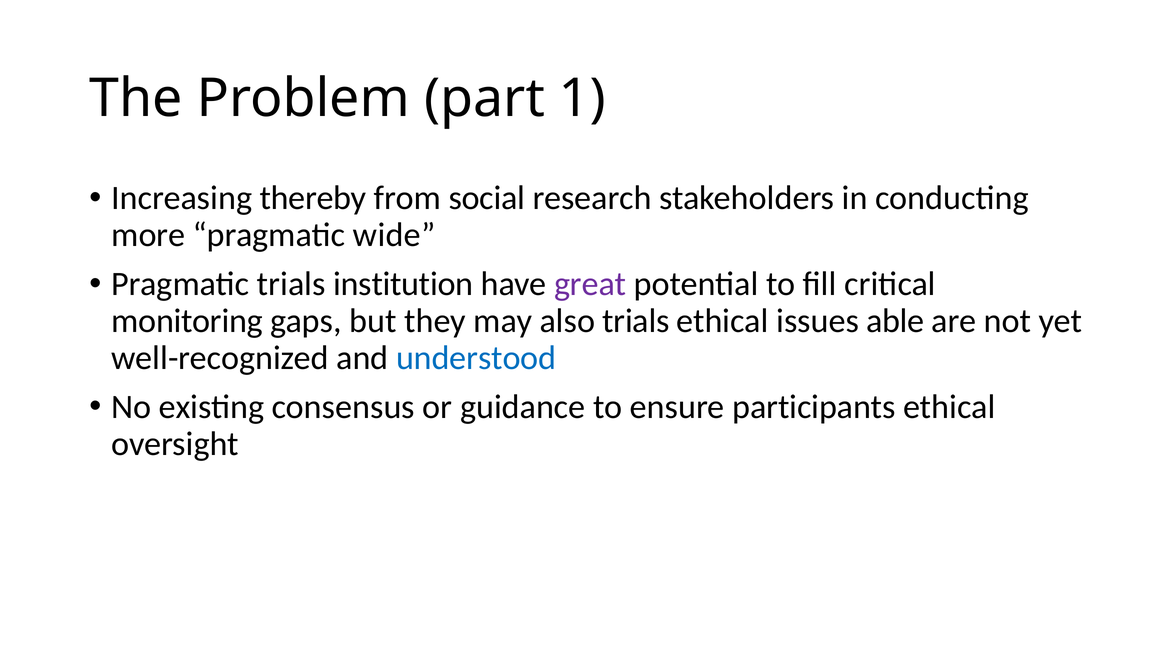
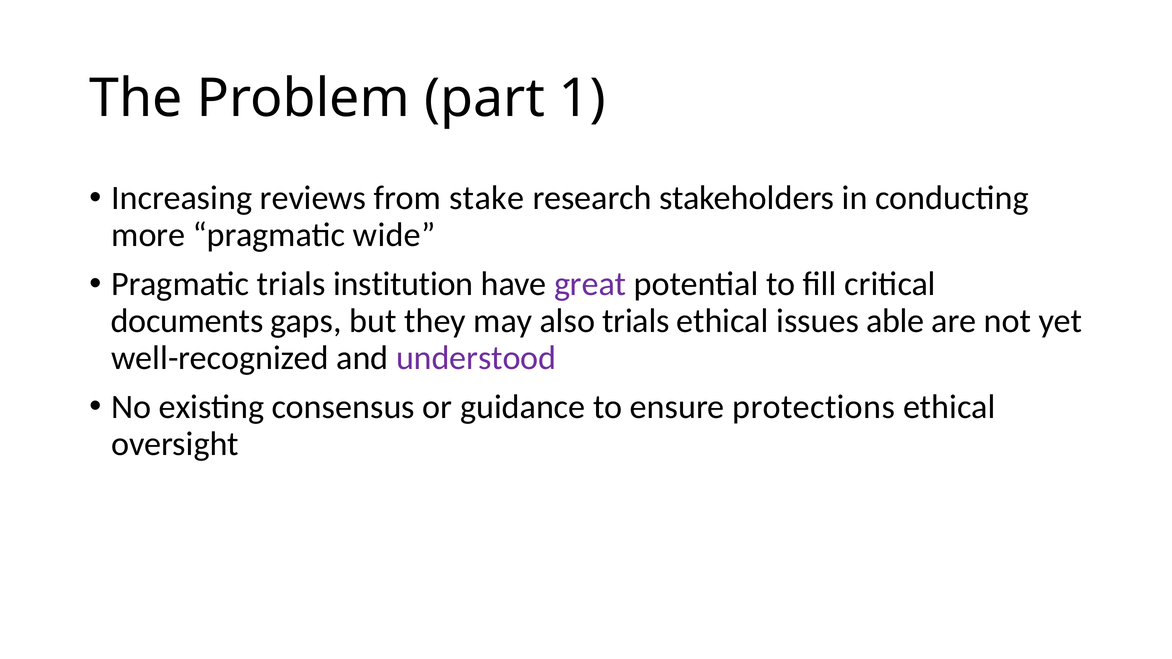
thereby: thereby -> reviews
social: social -> stake
monitoring: monitoring -> documents
understood colour: blue -> purple
participants: participants -> protections
